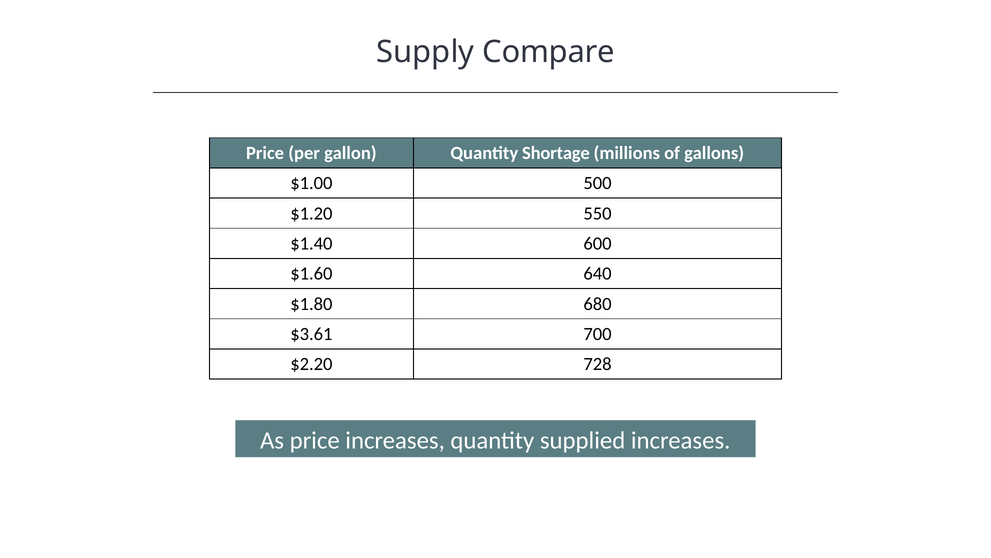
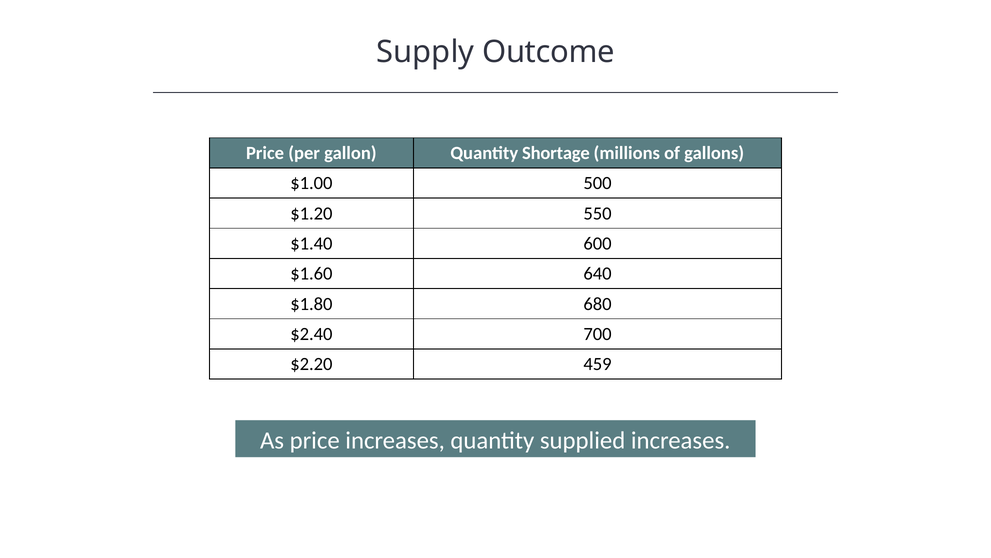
Compare: Compare -> Outcome
$3.61: $3.61 -> $2.40
728: 728 -> 459
